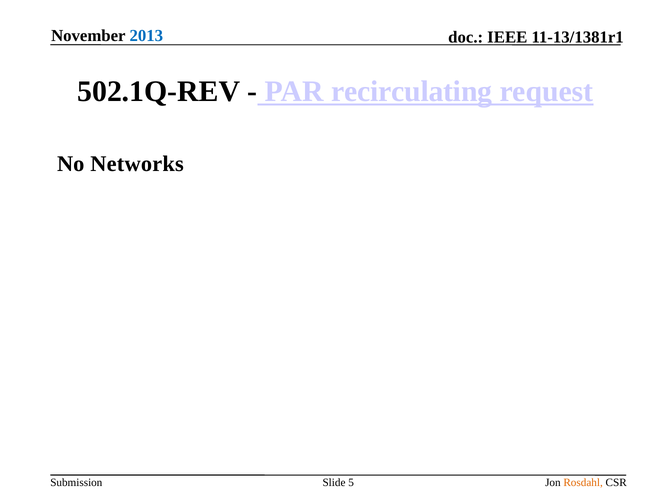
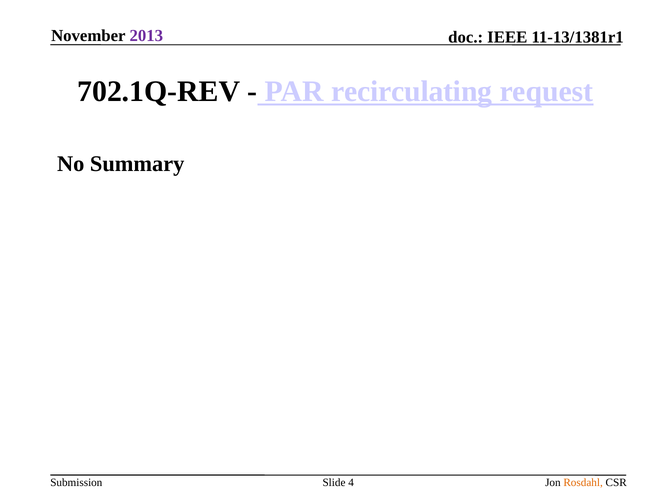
2013 colour: blue -> purple
502.1Q-REV: 502.1Q-REV -> 702.1Q-REV
Networks: Networks -> Summary
5: 5 -> 4
